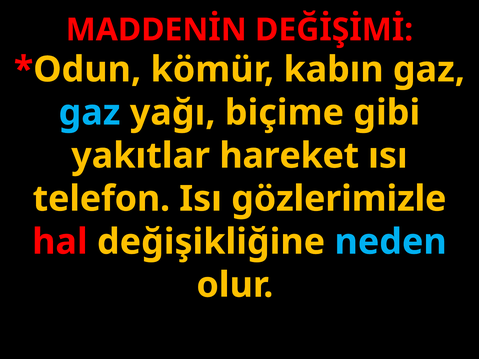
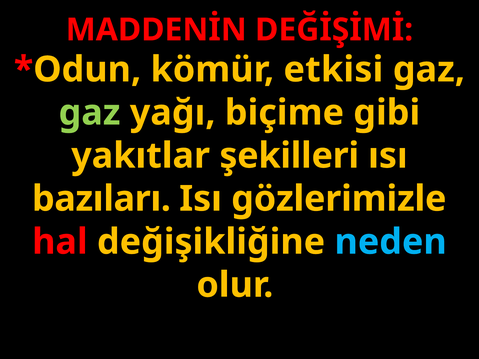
kabın: kabın -> etkisi
gaz at (90, 113) colour: light blue -> light green
hareket: hareket -> şekilleri
telefon: telefon -> bazıları
